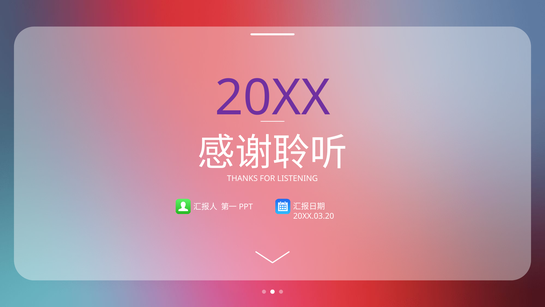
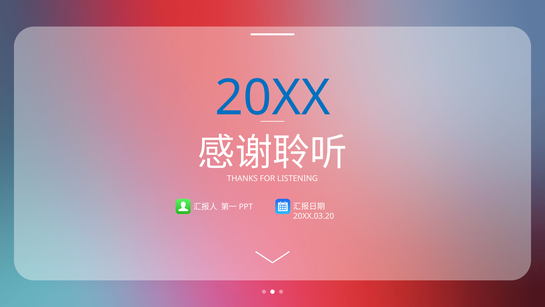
20XX colour: purple -> blue
